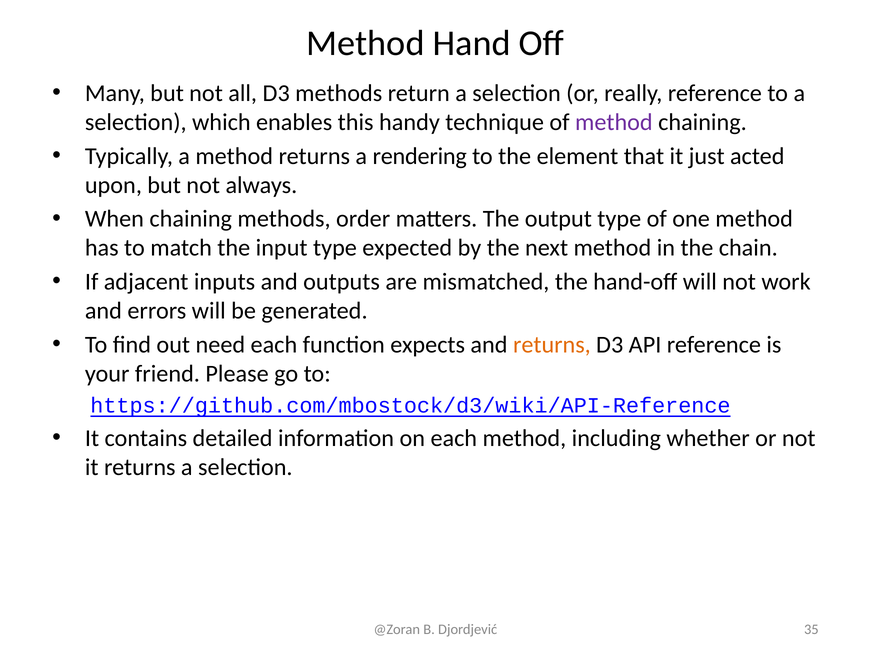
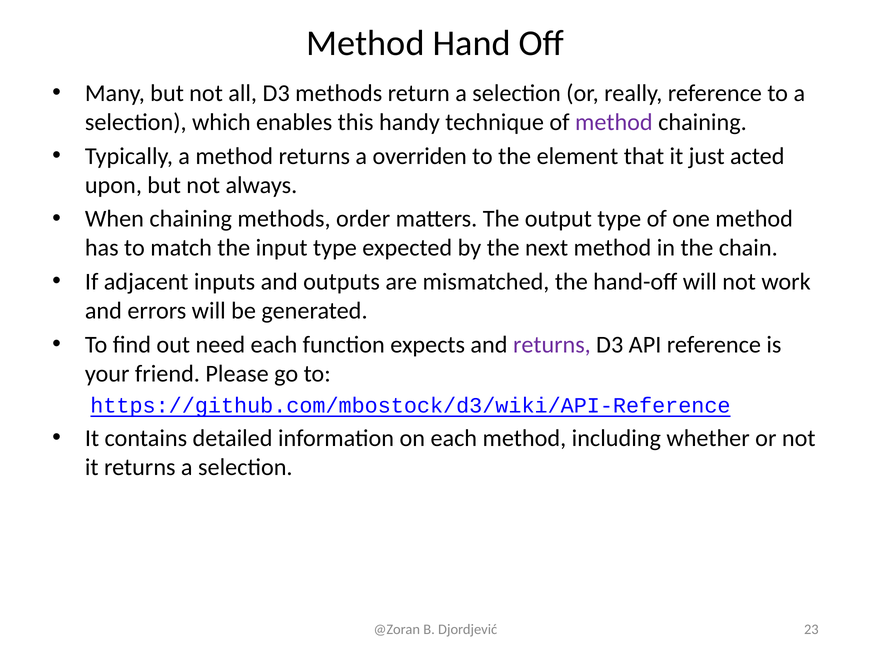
rendering: rendering -> overriden
returns at (552, 345) colour: orange -> purple
35: 35 -> 23
